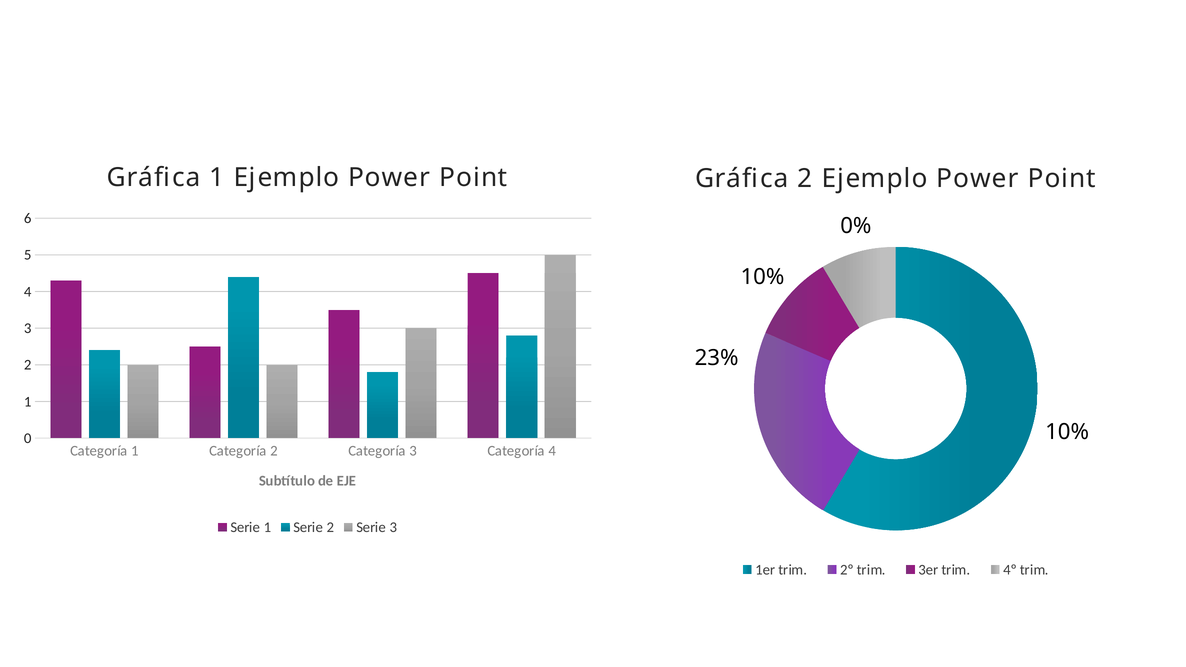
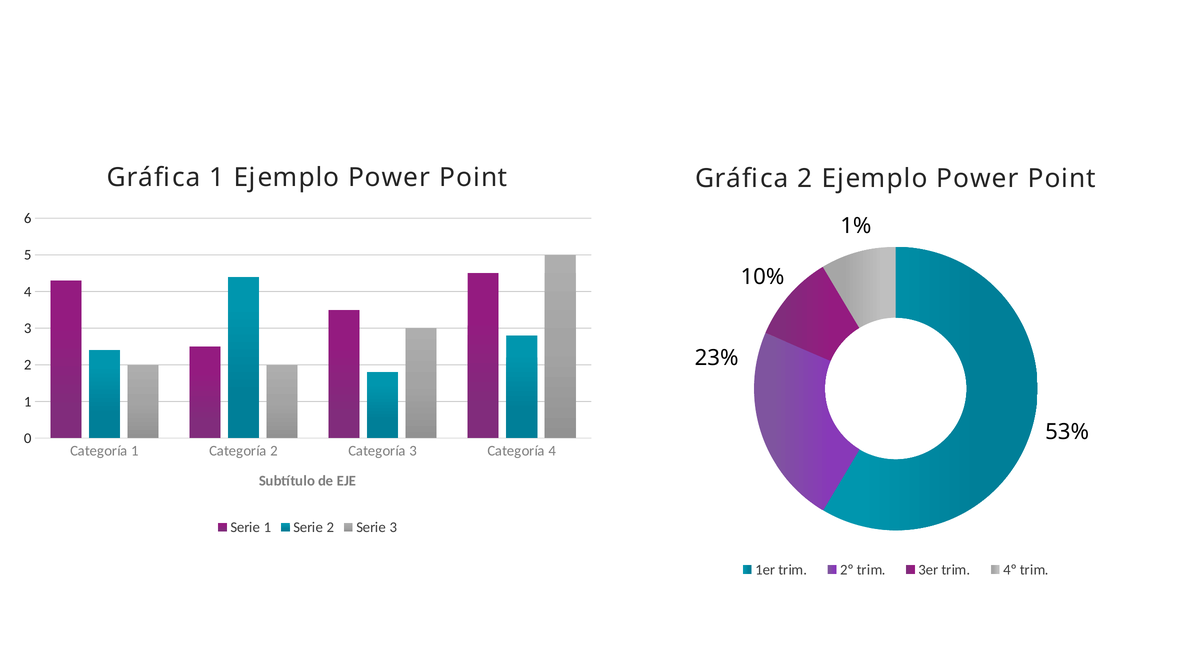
0%: 0% -> 1%
10% at (1067, 432): 10% -> 53%
